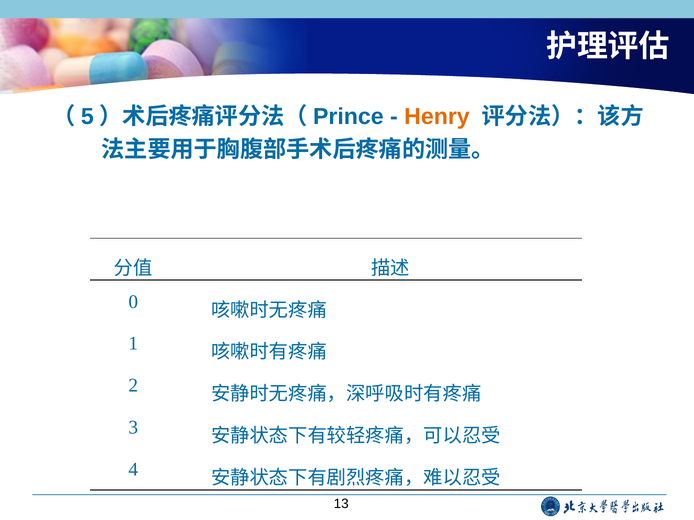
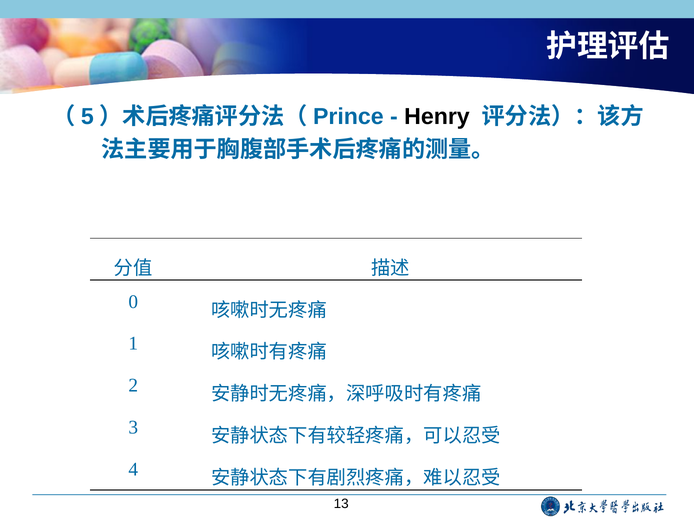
Henry colour: orange -> black
